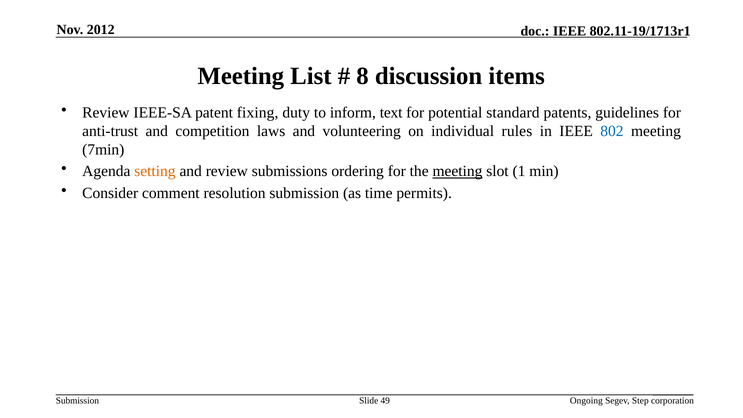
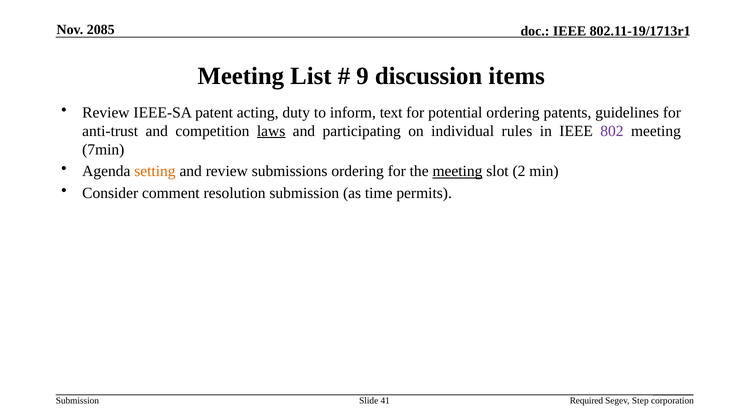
2012: 2012 -> 2085
8: 8 -> 9
fixing: fixing -> acting
potential standard: standard -> ordering
laws underline: none -> present
volunteering: volunteering -> participating
802 colour: blue -> purple
1: 1 -> 2
49: 49 -> 41
Ongoing: Ongoing -> Required
